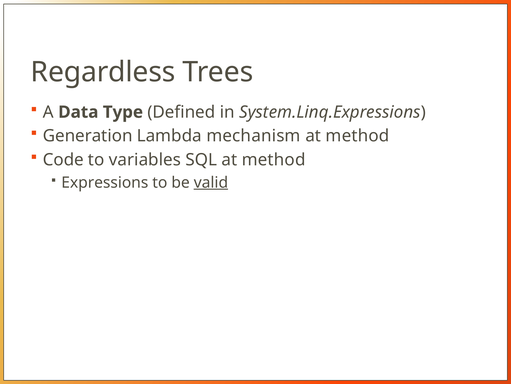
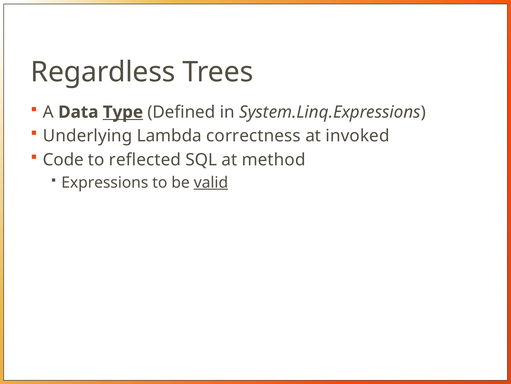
Type underline: none -> present
Generation: Generation -> Underlying
mechanism: mechanism -> correctness
method at (358, 136): method -> invoked
variables: variables -> reflected
